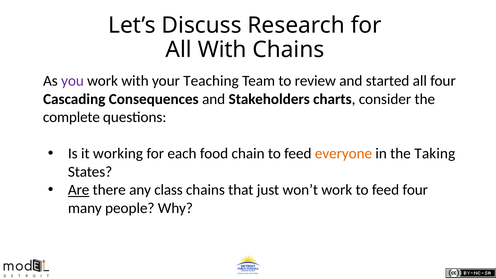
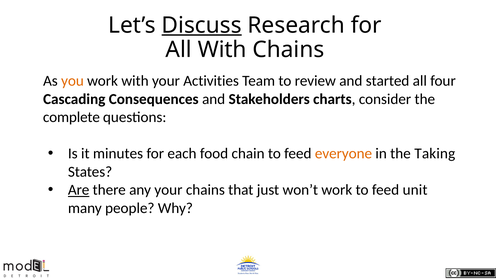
Discuss underline: none -> present
you colour: purple -> orange
Teaching: Teaching -> Activities
working: working -> minutes
any class: class -> your
feed four: four -> unit
